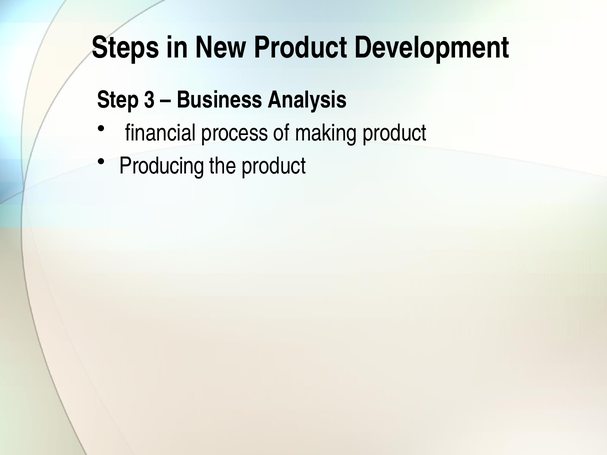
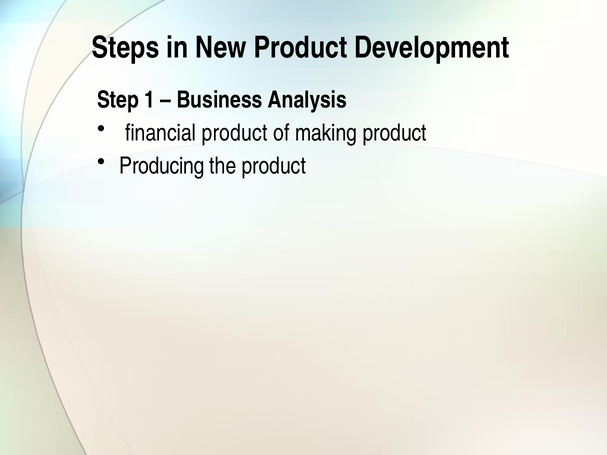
3: 3 -> 1
financial process: process -> product
